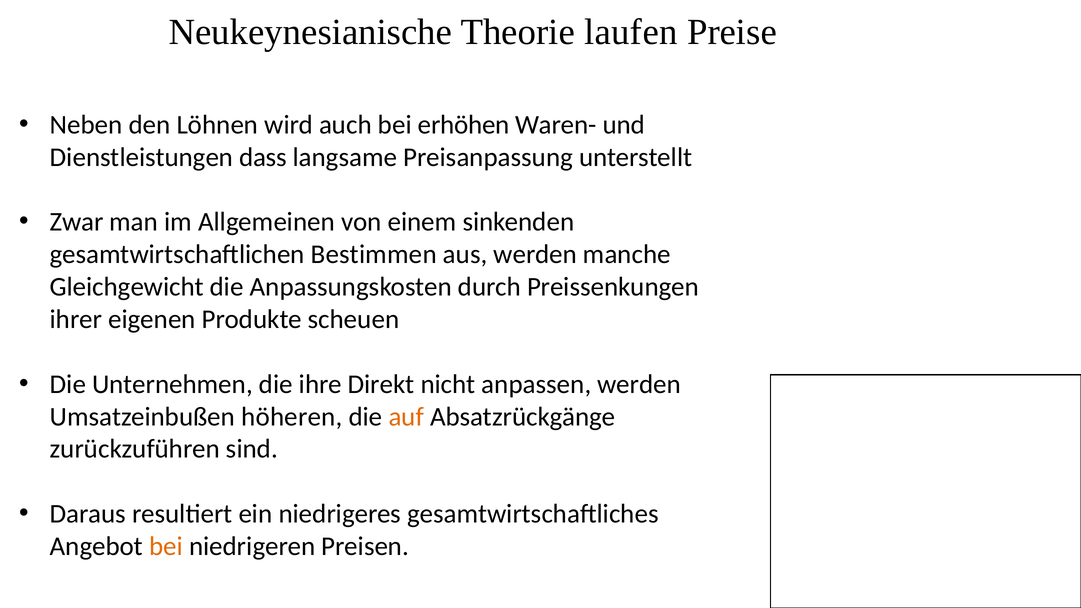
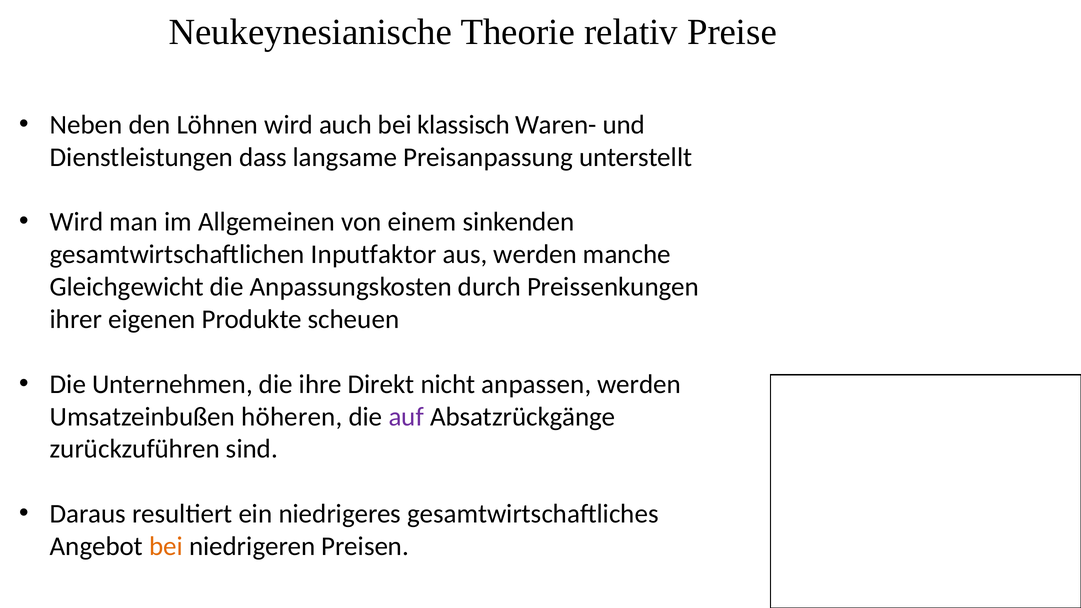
laufen: laufen -> relativ
erhöhen: erhöhen -> klassisch
Zwar at (77, 222): Zwar -> Wird
Bestimmen: Bestimmen -> Inputfaktor
auf colour: orange -> purple
